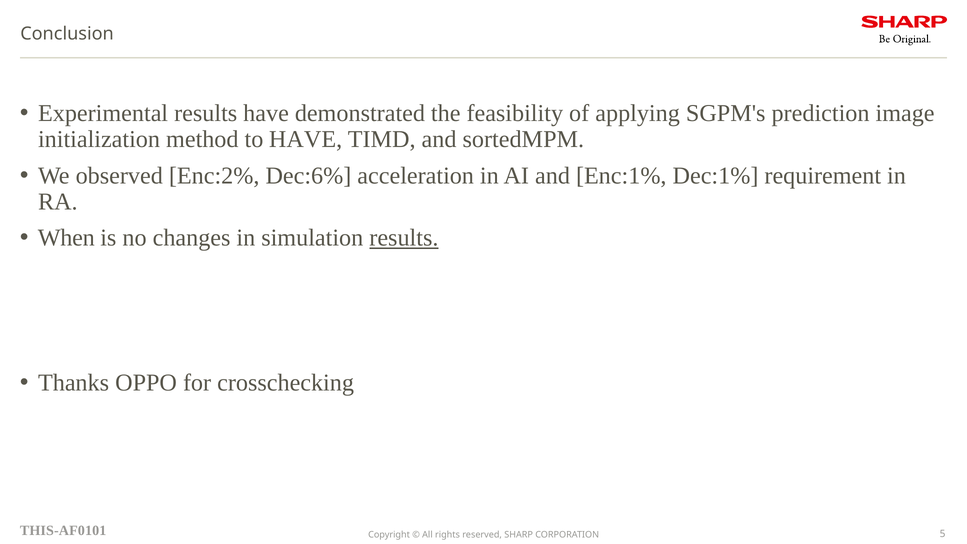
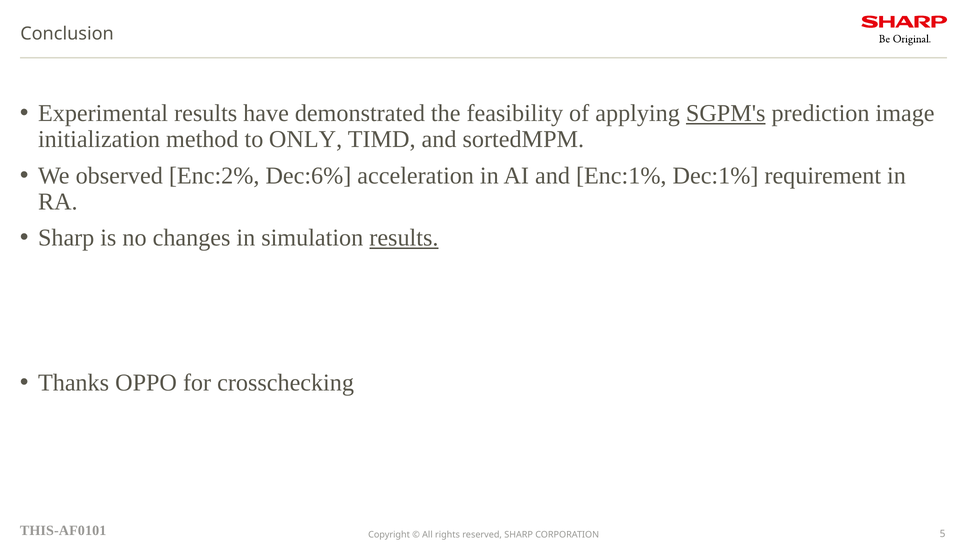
SGPM's underline: none -> present
to HAVE: HAVE -> ONLY
When at (66, 238): When -> Sharp
